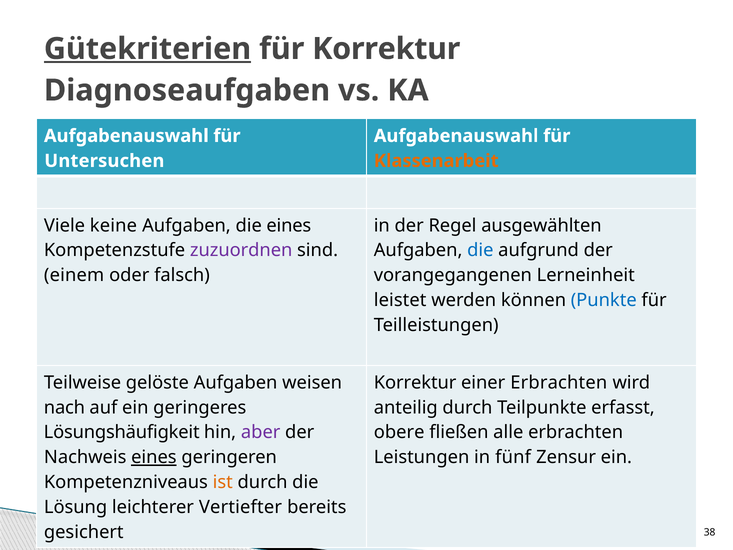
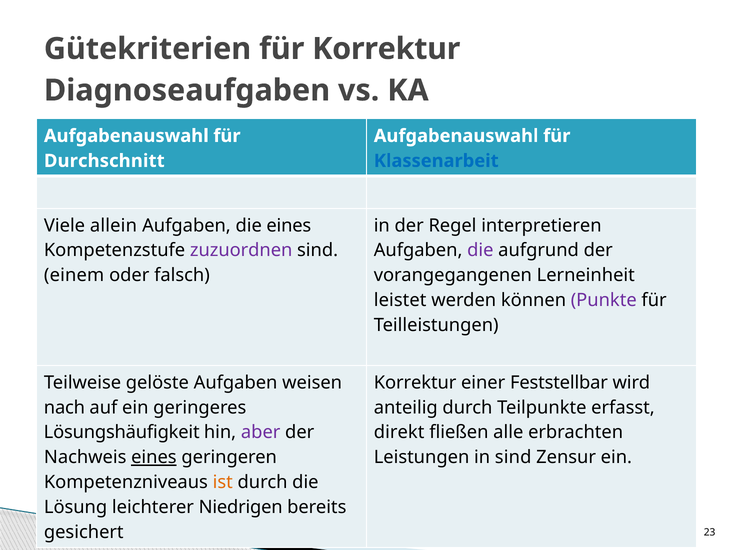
Gütekriterien underline: present -> none
Untersuchen: Untersuchen -> Durchschnitt
Klassenarbeit colour: orange -> blue
keine: keine -> allein
ausgewählten: ausgewählten -> interpretieren
die at (480, 250) colour: blue -> purple
Punkte colour: blue -> purple
einer Erbrachten: Erbrachten -> Feststellbar
obere: obere -> direkt
in fünf: fünf -> sind
Vertiefter: Vertiefter -> Niedrigen
38: 38 -> 23
